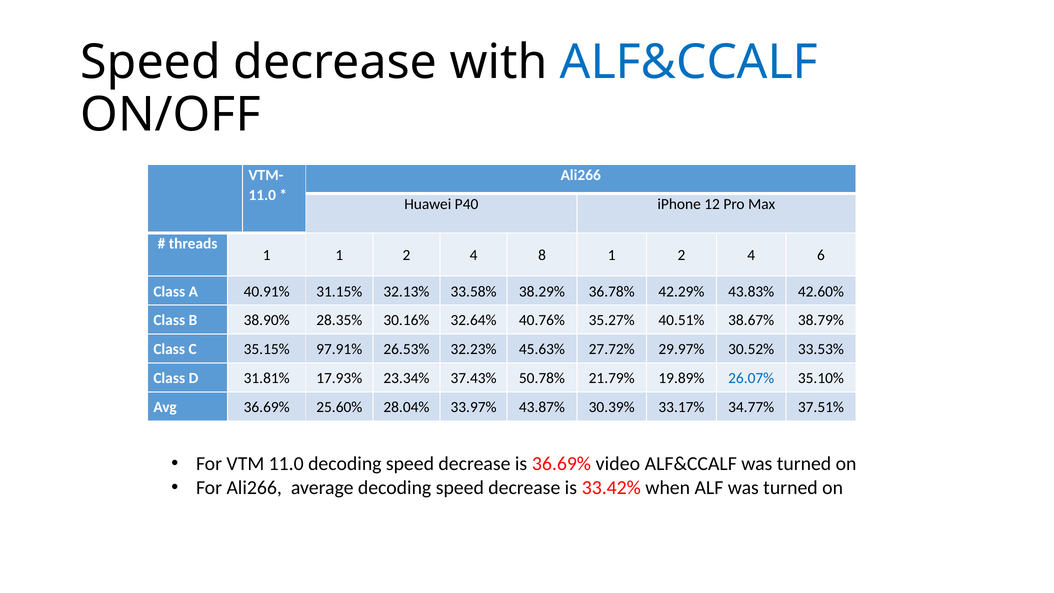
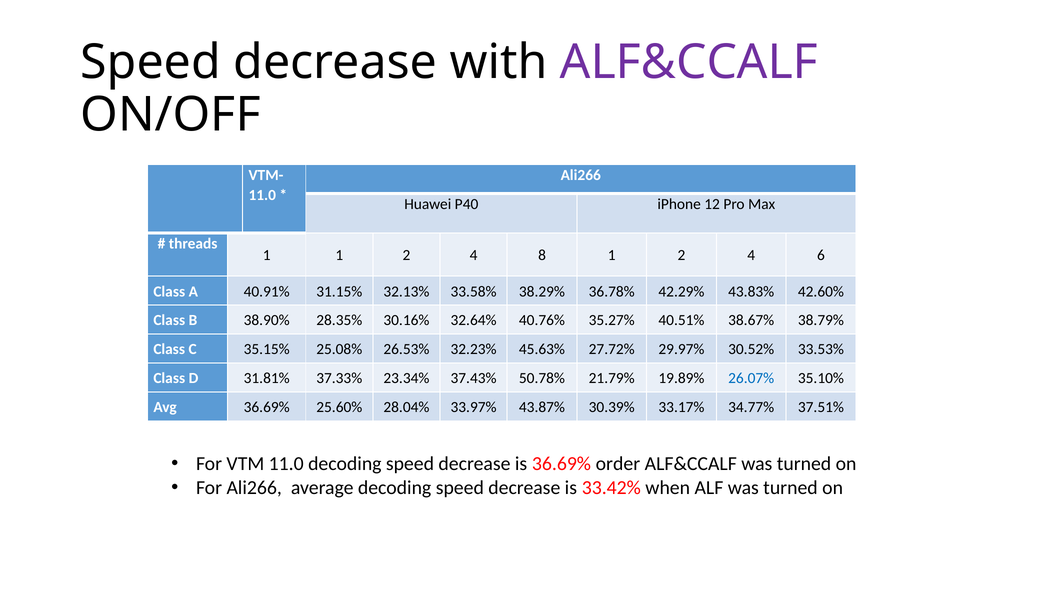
ALF&CCALF at (689, 62) colour: blue -> purple
97.91%: 97.91% -> 25.08%
17.93%: 17.93% -> 37.33%
video: video -> order
